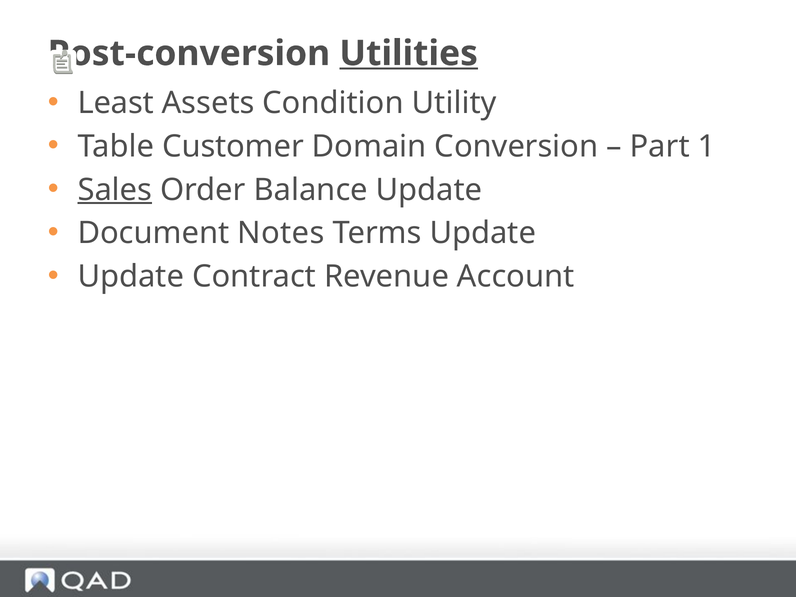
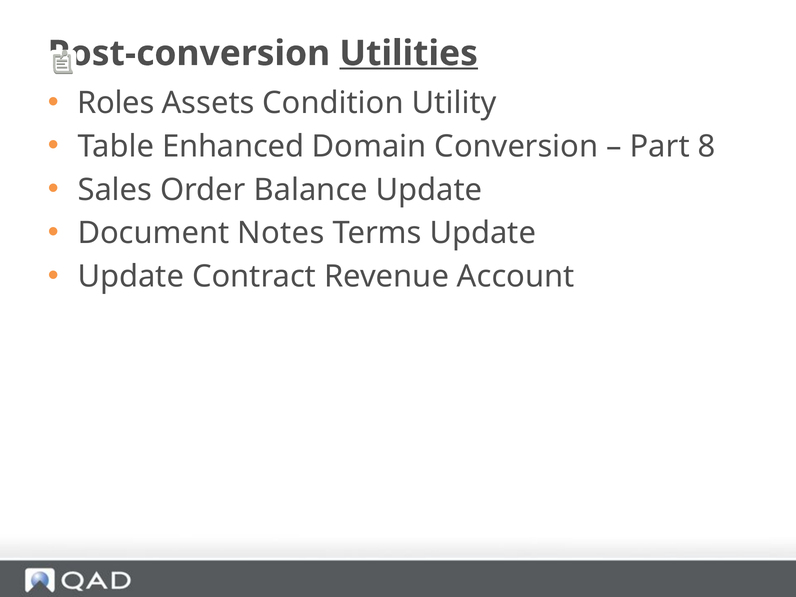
Least: Least -> Roles
Customer: Customer -> Enhanced
1: 1 -> 8
Sales underline: present -> none
